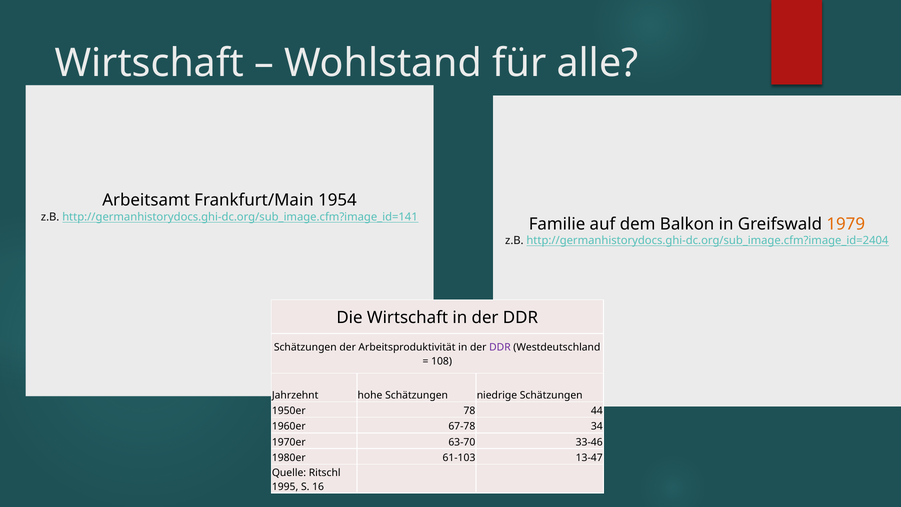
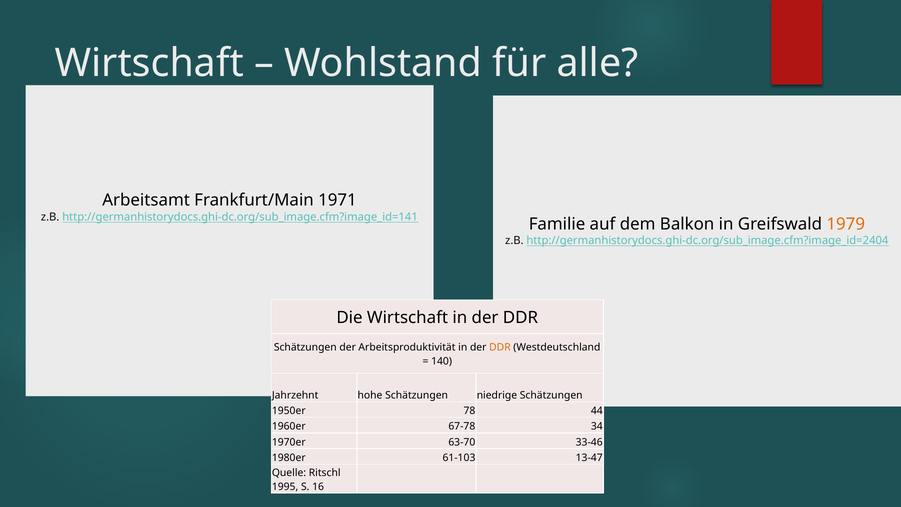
1954: 1954 -> 1971
DDR at (500, 347) colour: purple -> orange
108: 108 -> 140
